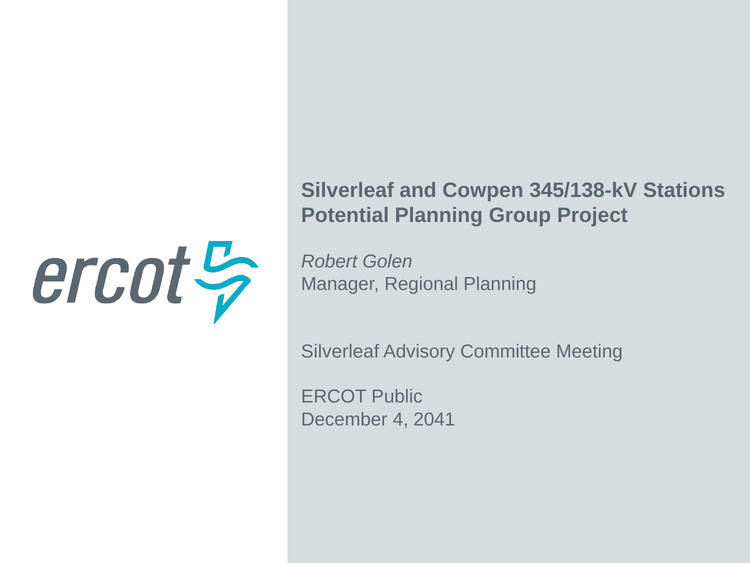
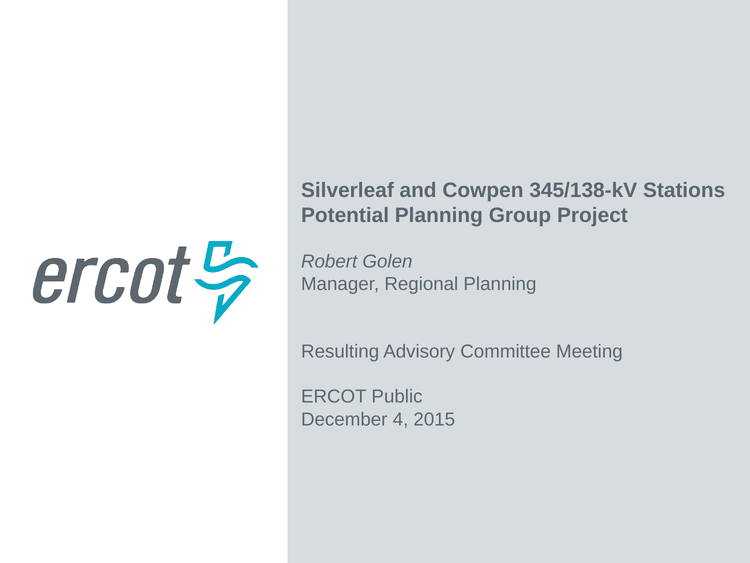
Silverleaf at (340, 351): Silverleaf -> Resulting
2041: 2041 -> 2015
